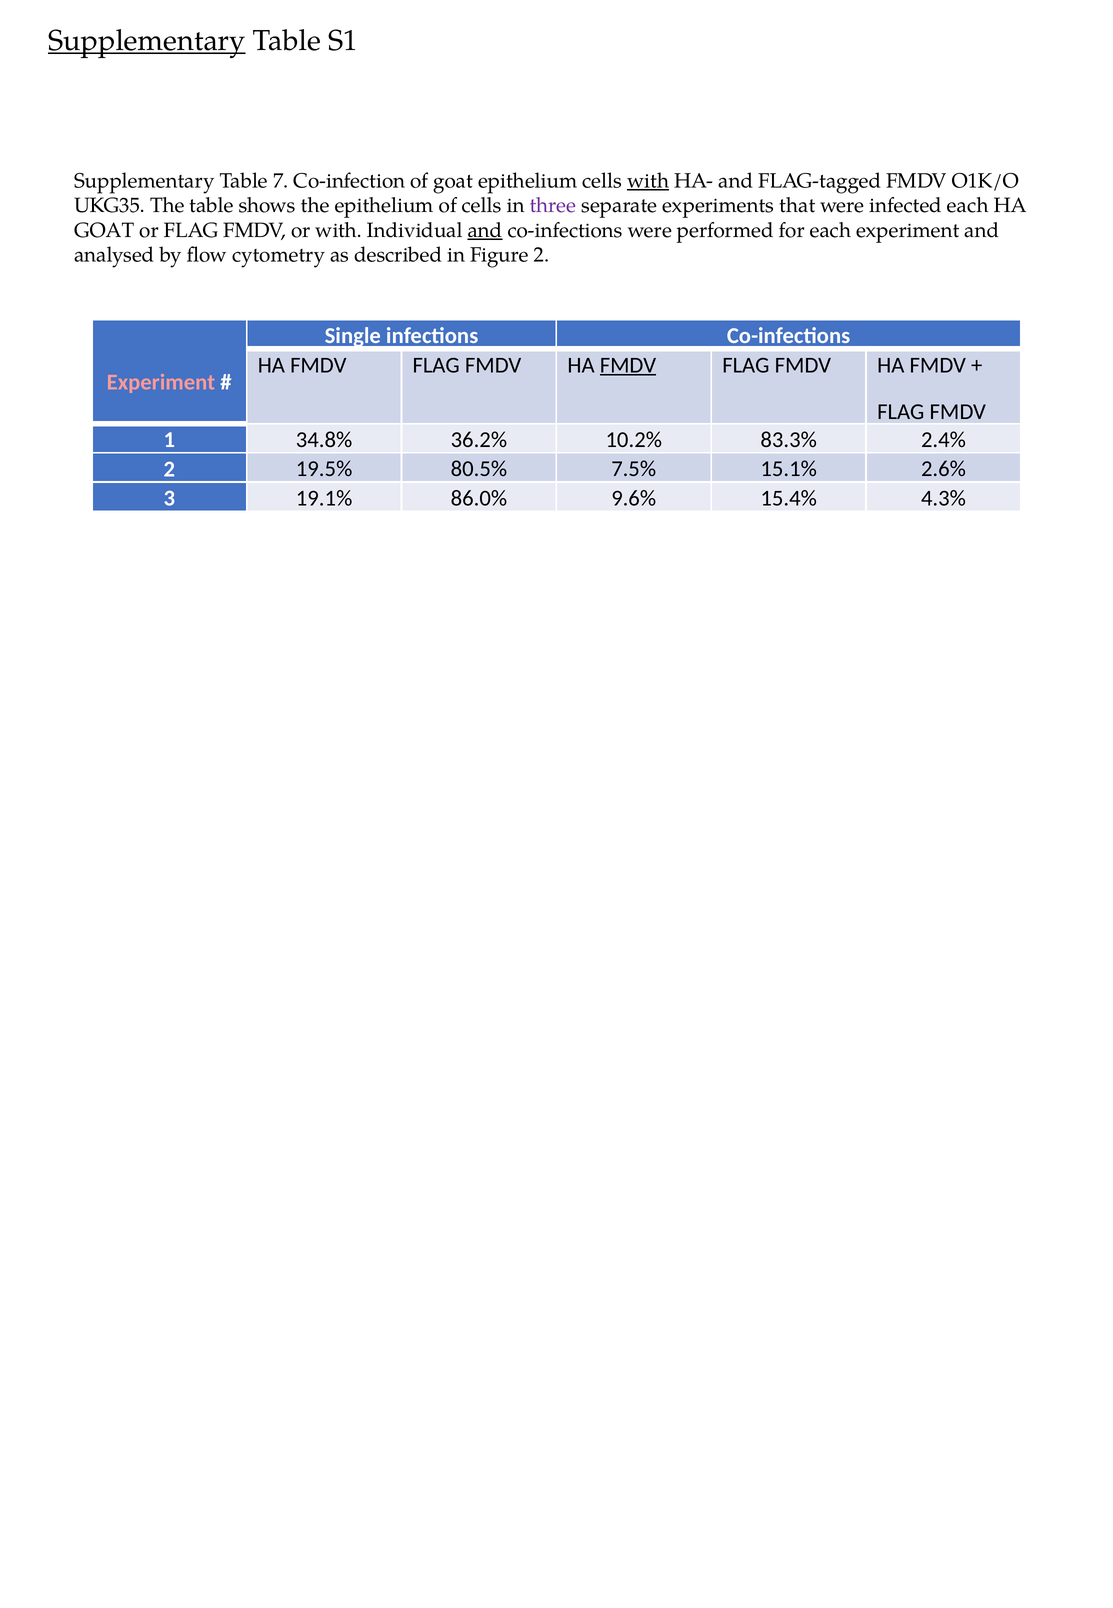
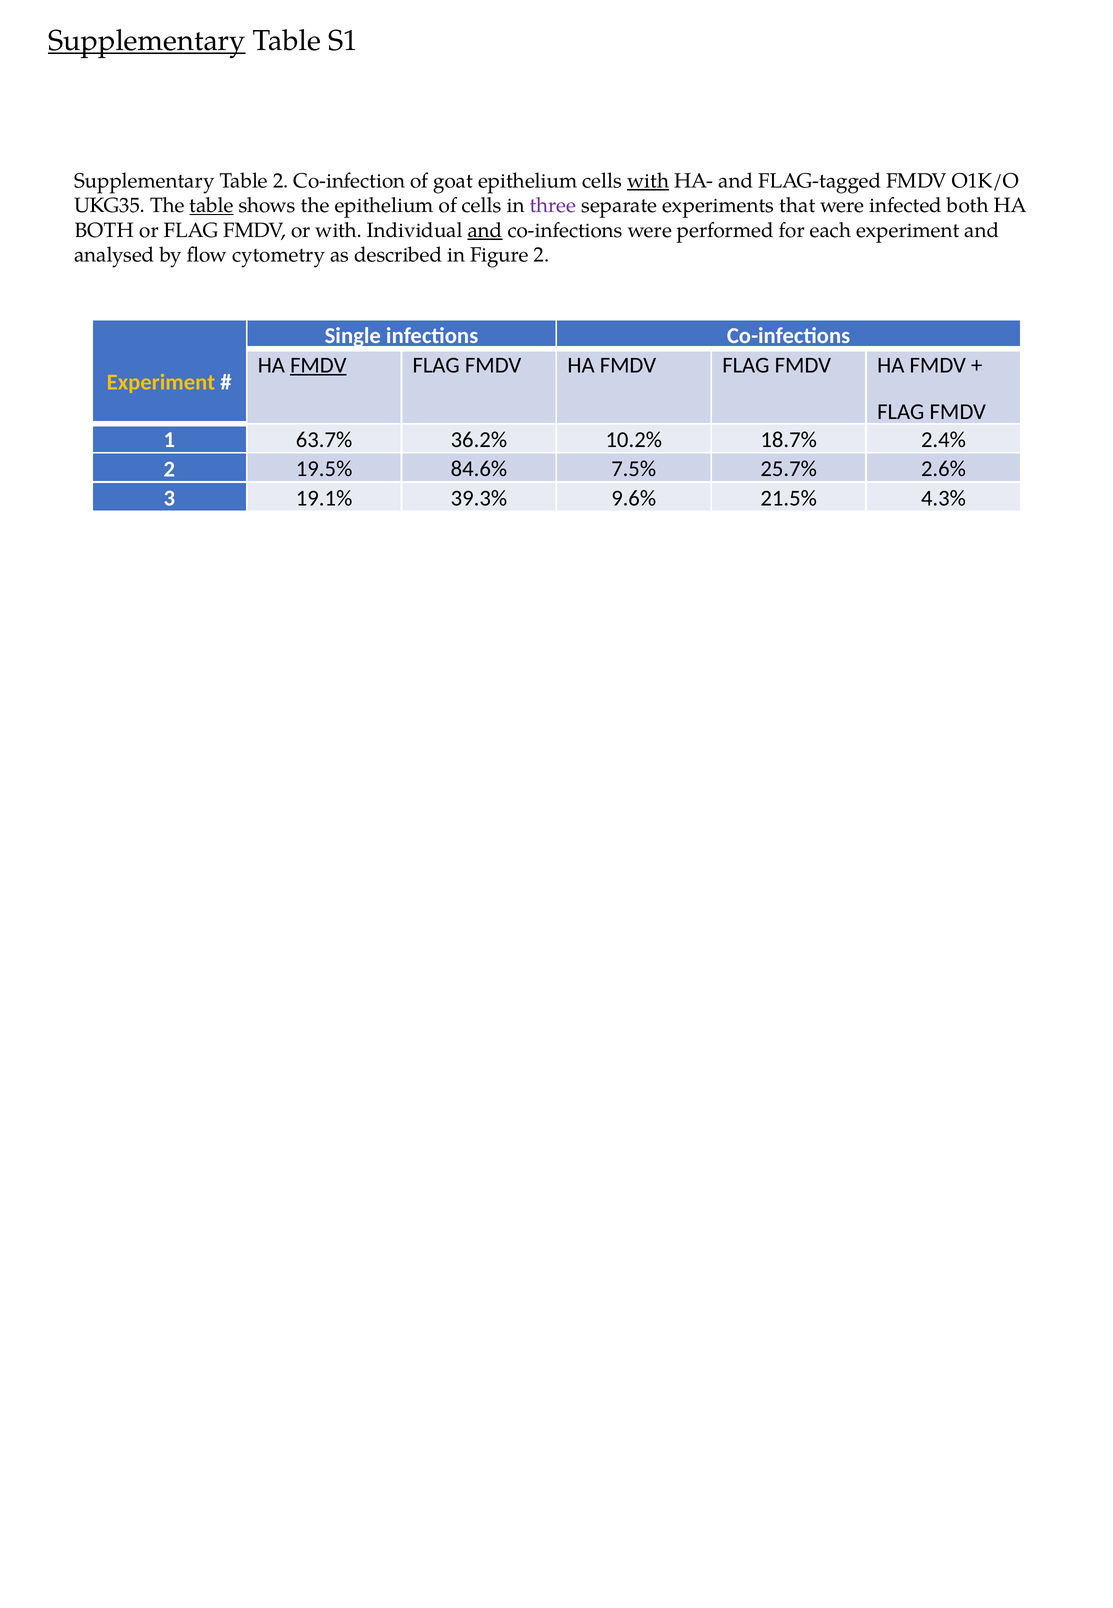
Table 7: 7 -> 2
table at (212, 206) underline: none -> present
infected each: each -> both
GOAT at (104, 230): GOAT -> BOTH
FMDV at (318, 365) underline: none -> present
FMDV at (628, 365) underline: present -> none
Experiment at (161, 382) colour: pink -> yellow
34.8%: 34.8% -> 63.7%
83.3%: 83.3% -> 18.7%
80.5%: 80.5% -> 84.6%
15.1%: 15.1% -> 25.7%
86.0%: 86.0% -> 39.3%
15.4%: 15.4% -> 21.5%
